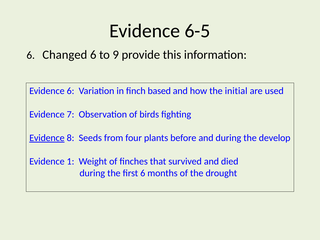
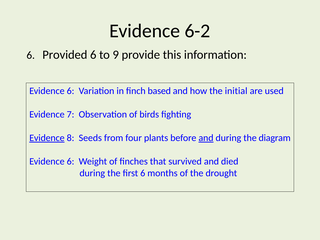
6-5: 6-5 -> 6-2
Changed: Changed -> Provided
and at (206, 138) underline: none -> present
develop: develop -> diagram
1 at (71, 161): 1 -> 6
